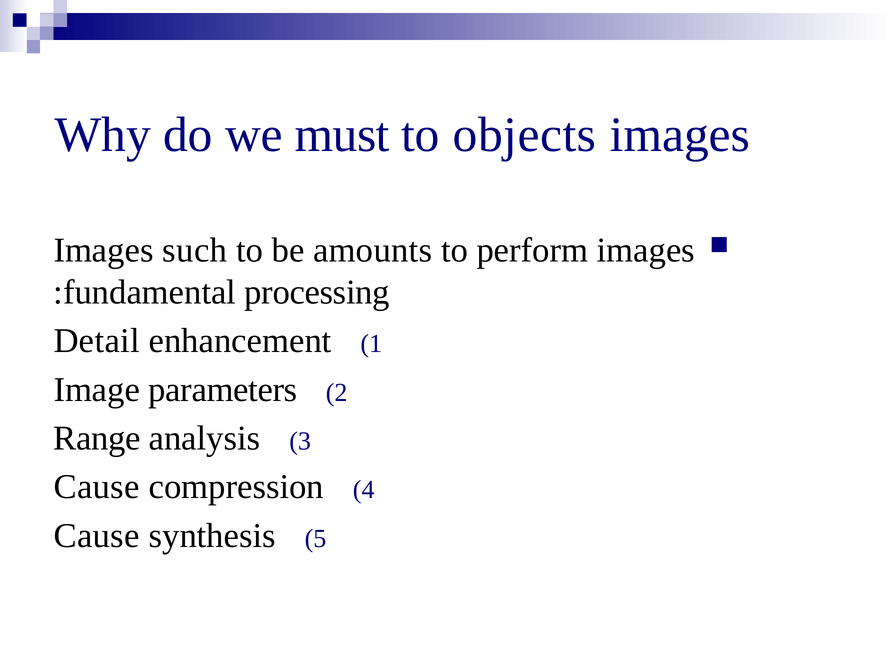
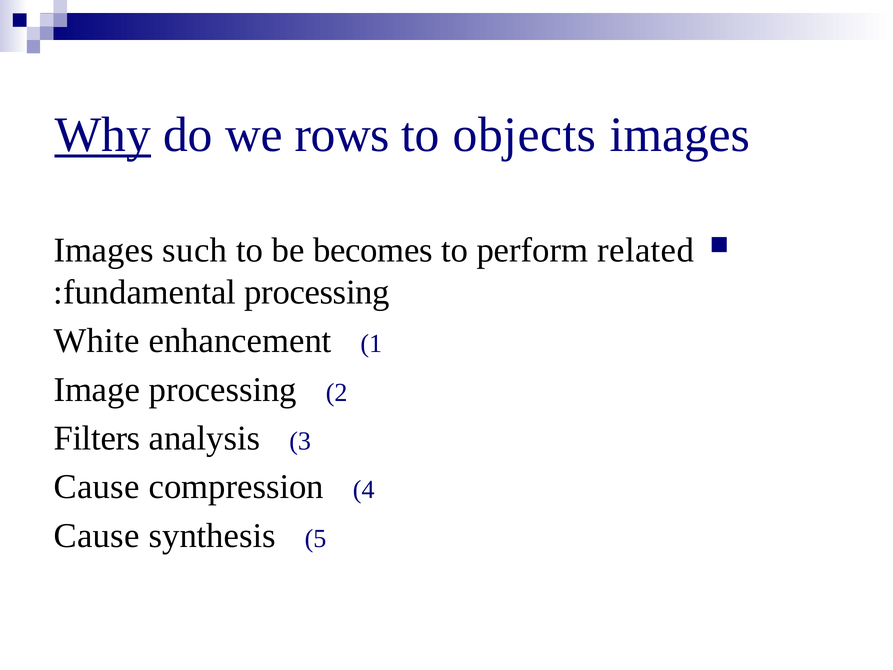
Why underline: none -> present
must: must -> rows
amounts: amounts -> becomes
perform images: images -> related
Detail: Detail -> White
Image parameters: parameters -> processing
Range: Range -> Filters
